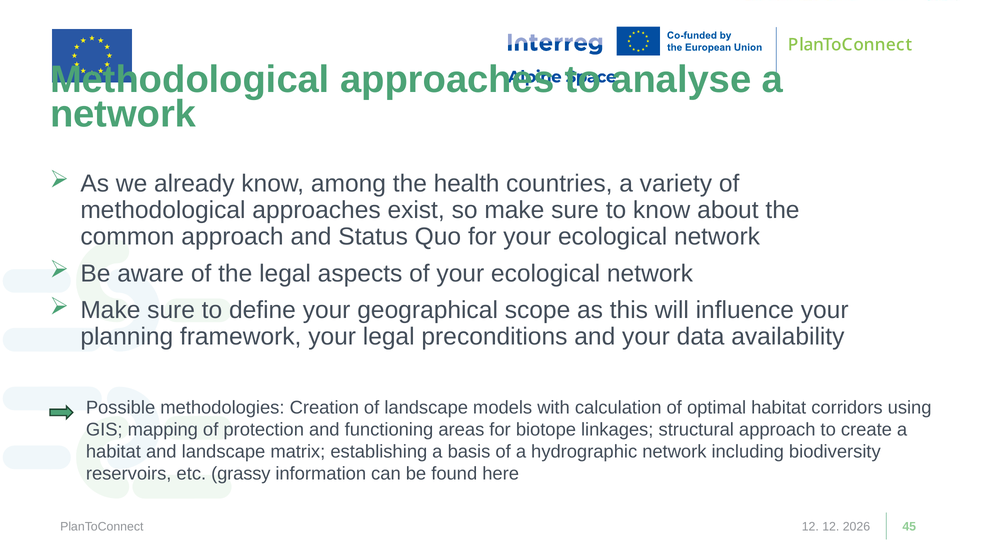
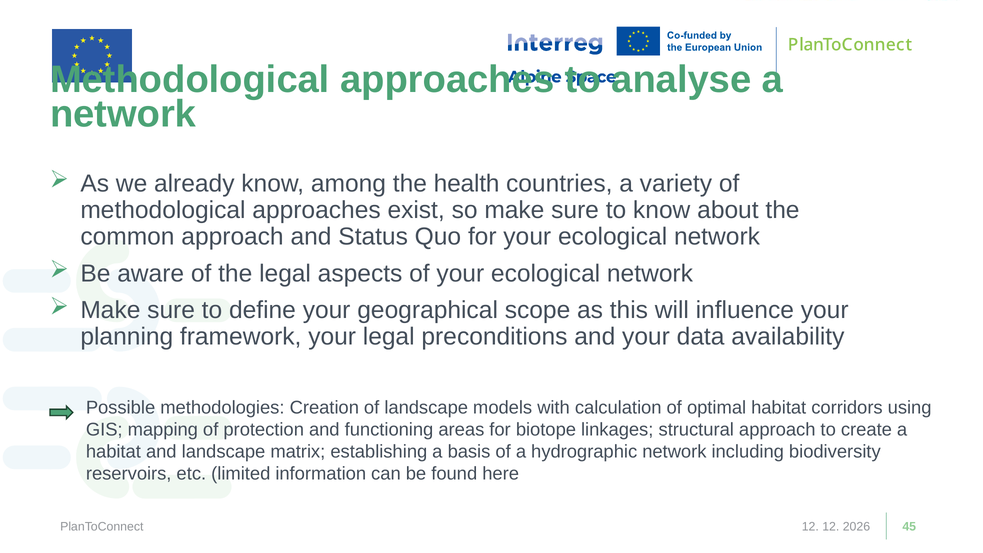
grassy: grassy -> limited
